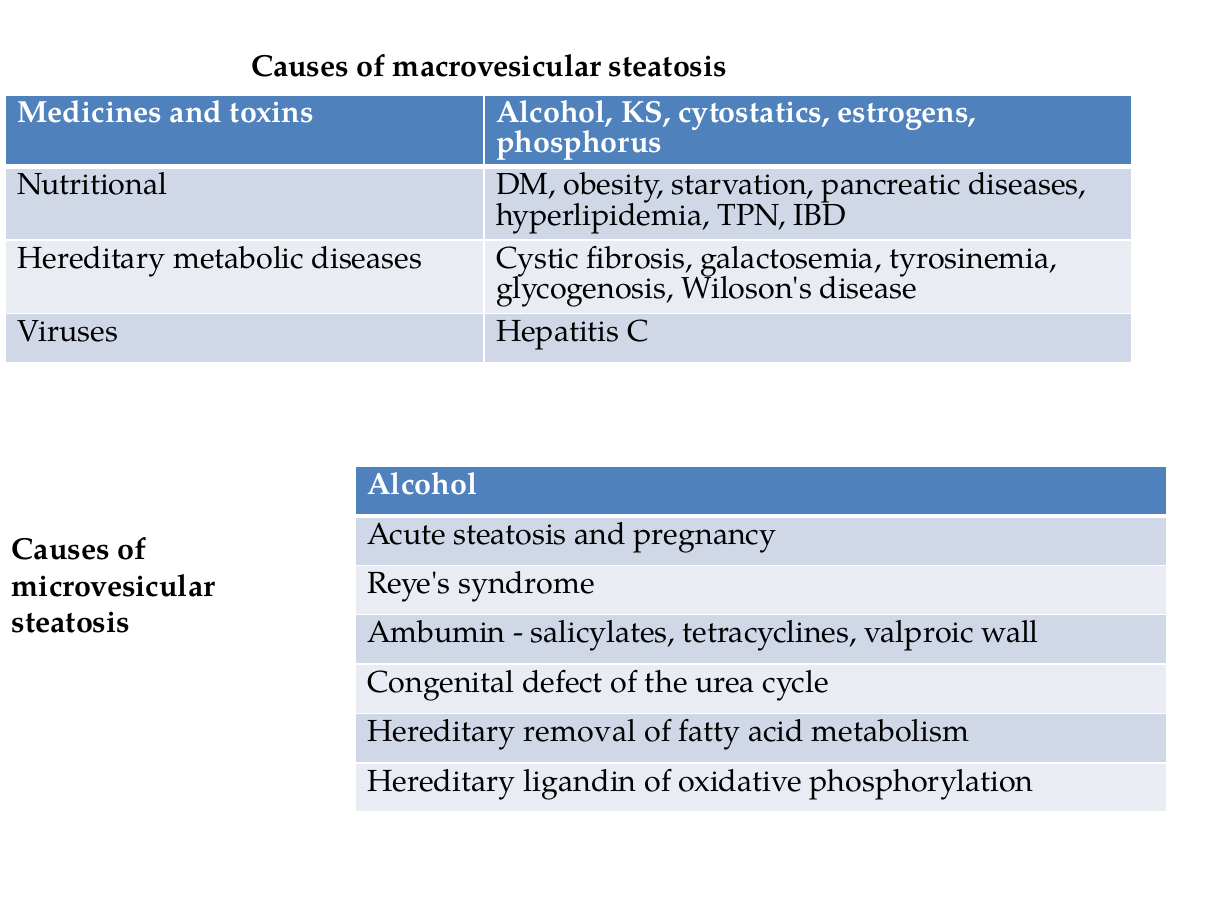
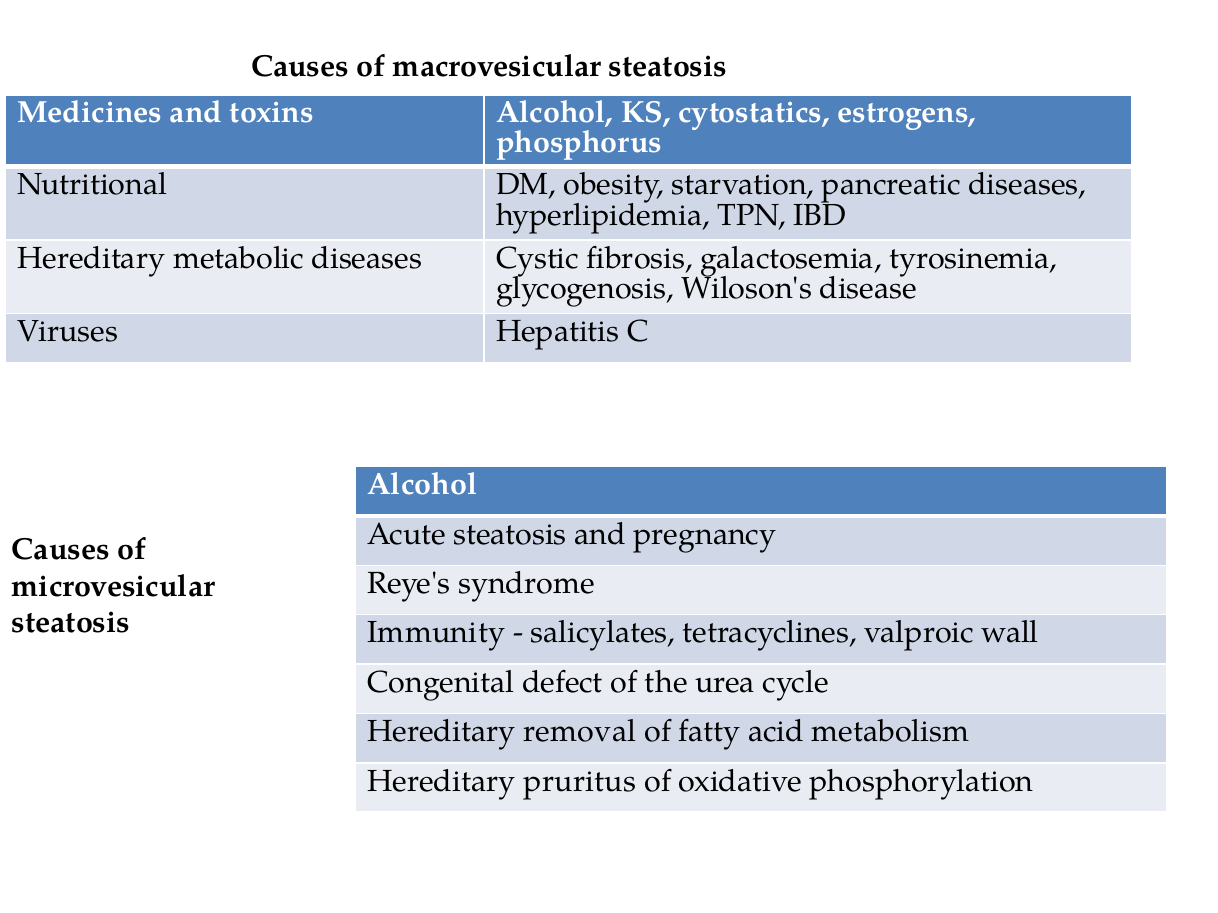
Ambumin: Ambumin -> Immunity
ligandin: ligandin -> pruritus
